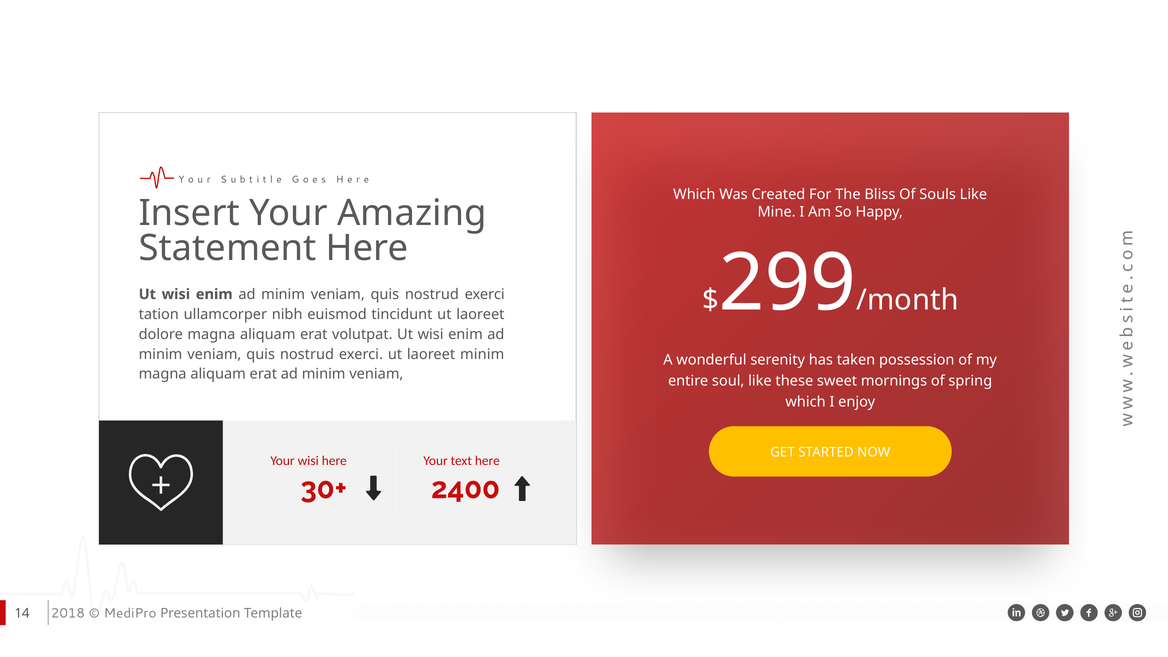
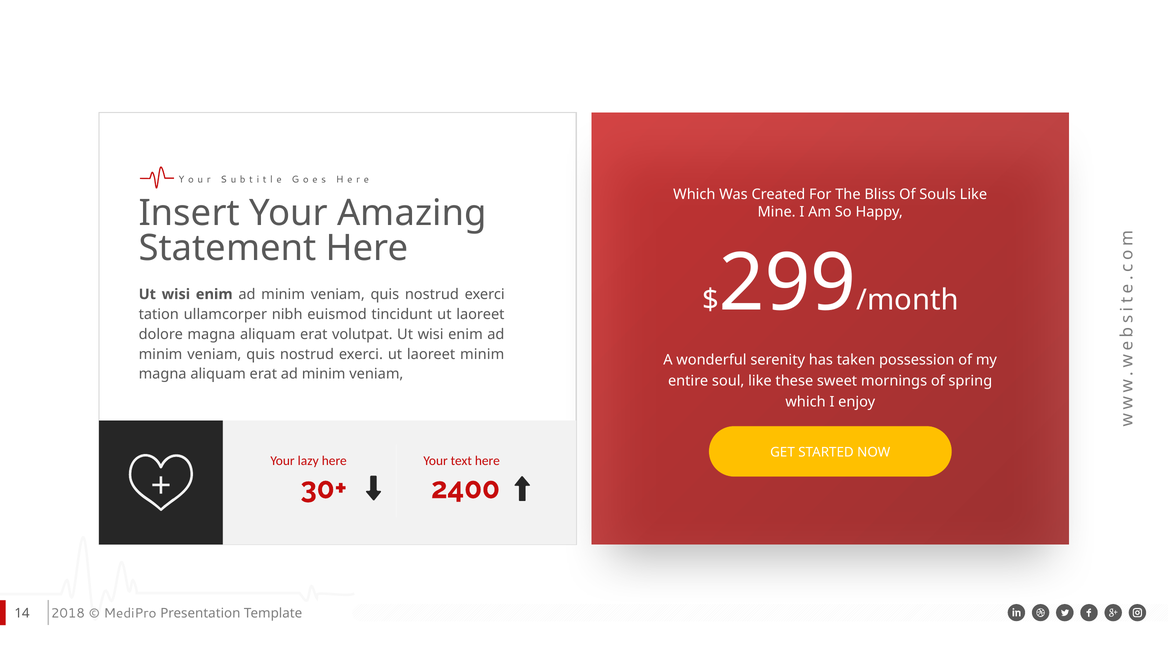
Your wisi: wisi -> lazy
